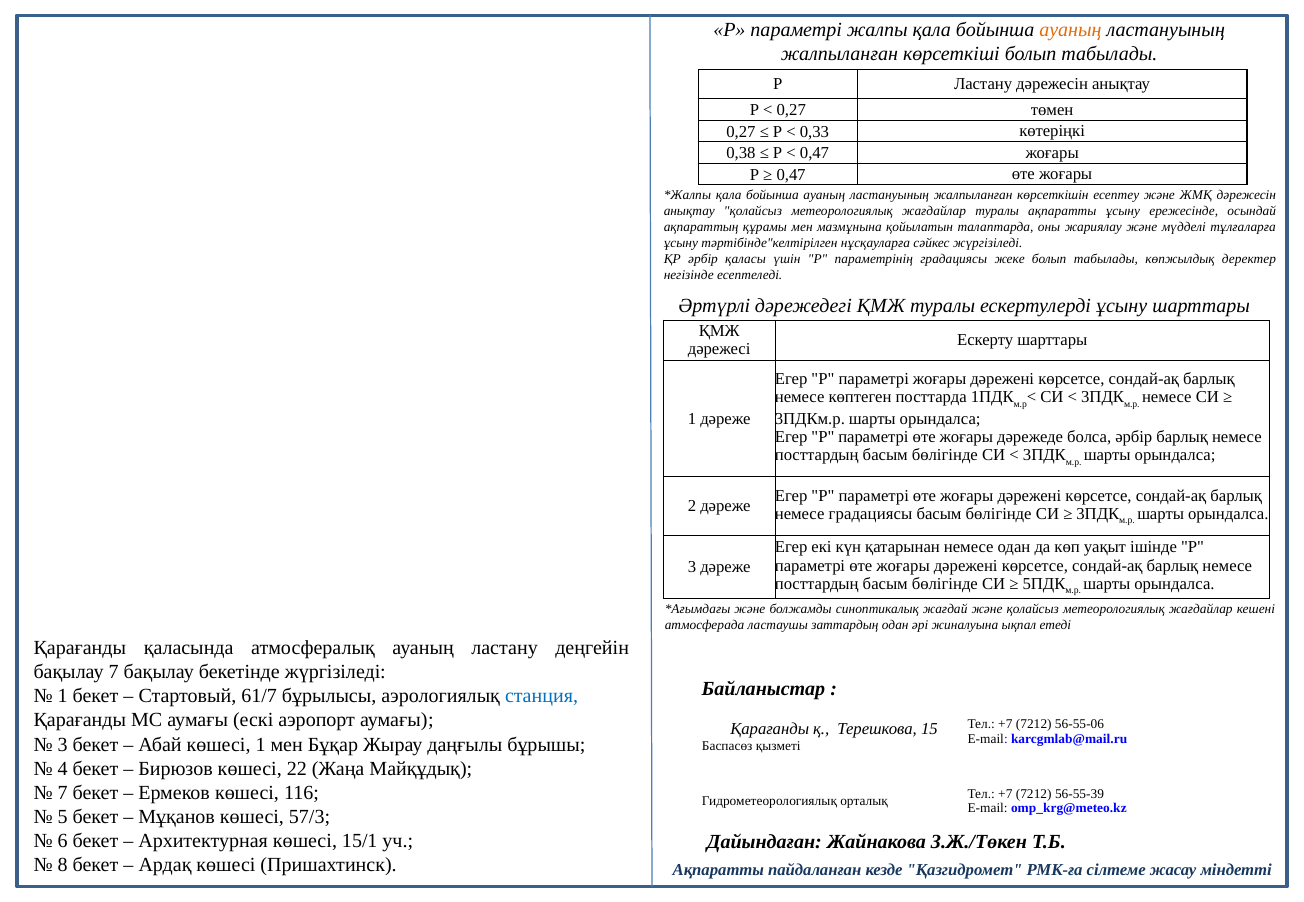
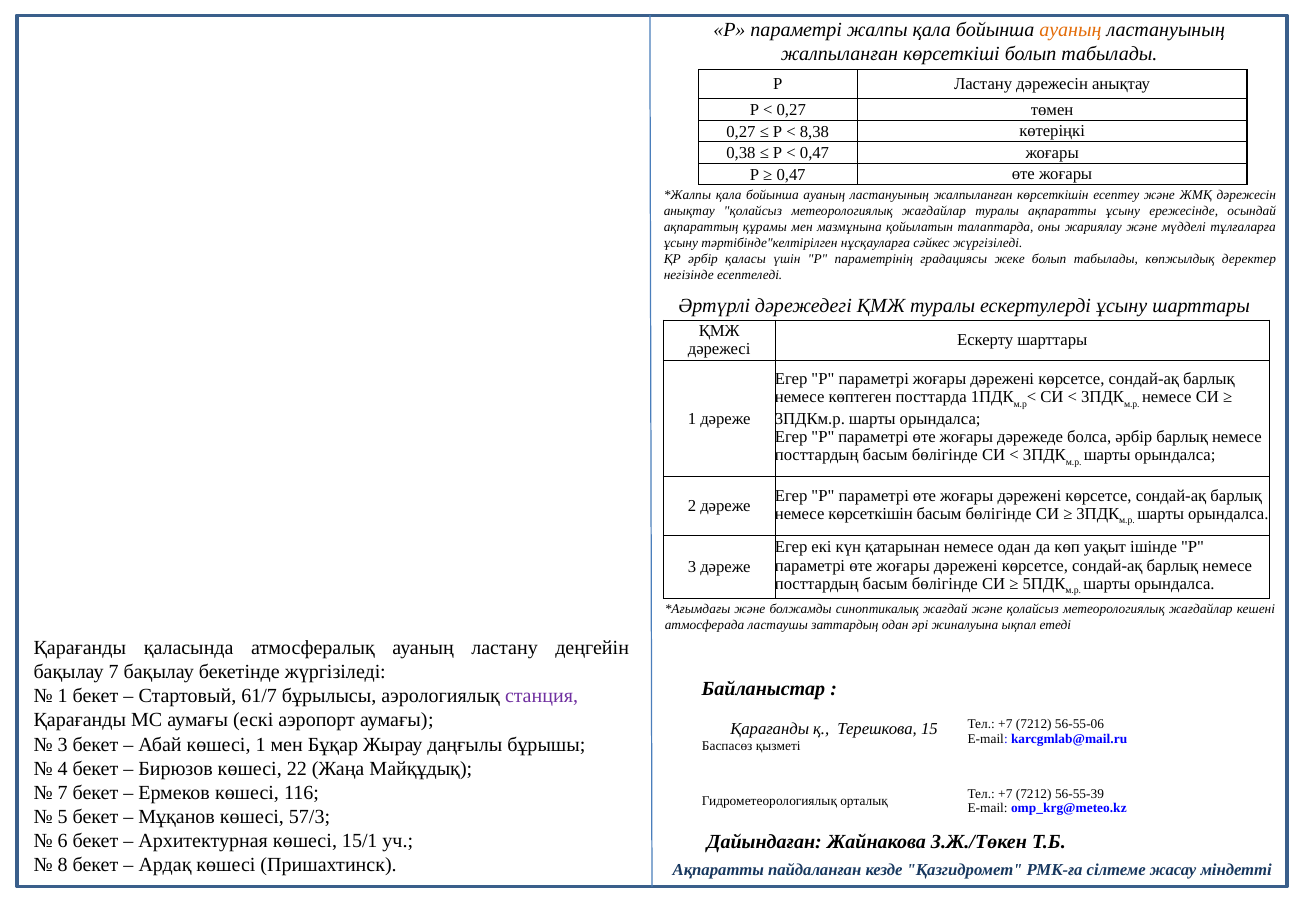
0,33: 0,33 -> 8,38
немесе градациясы: градациясы -> көрсеткішін
станция colour: blue -> purple
